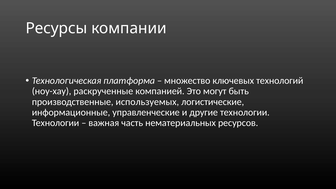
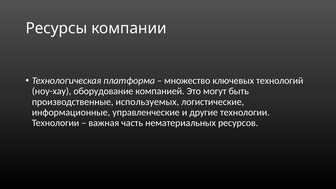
раскрученные: раскрученные -> оборудование
